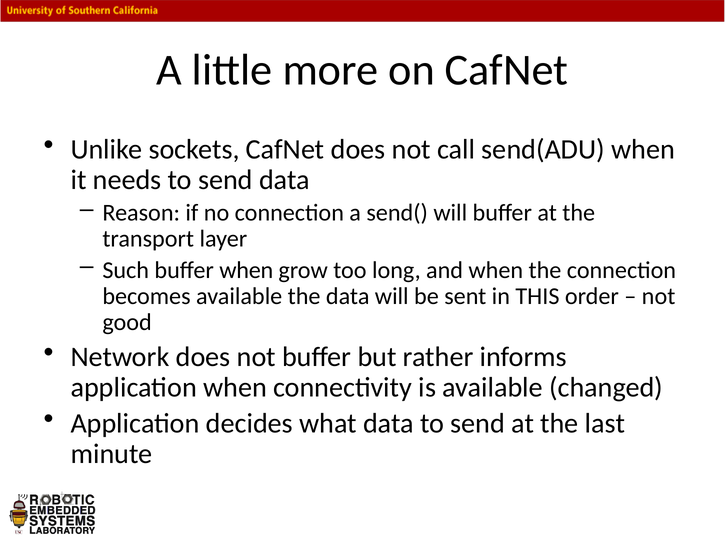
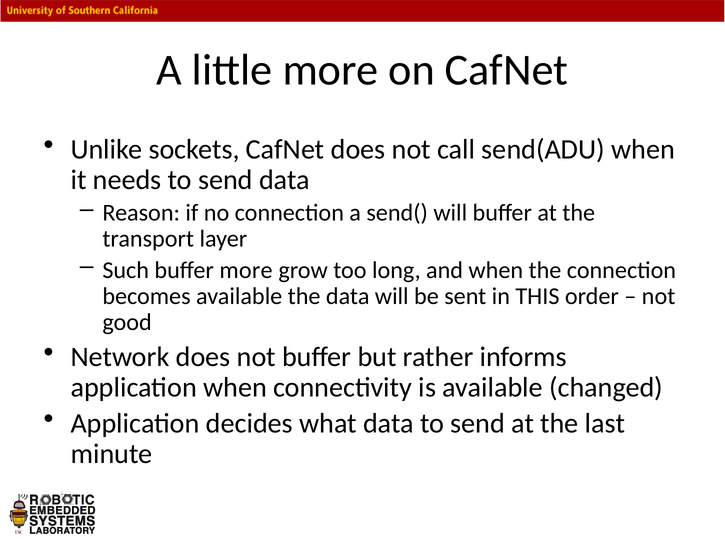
buffer when: when -> more
